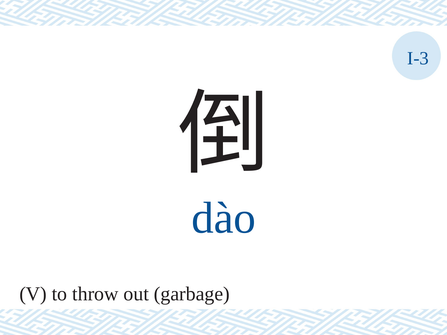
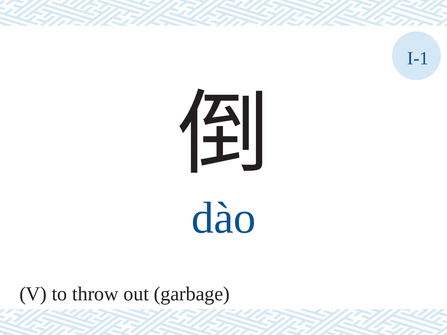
I-3: I-3 -> I-1
